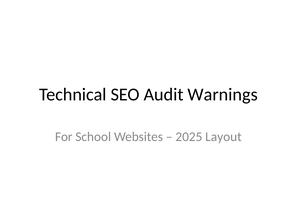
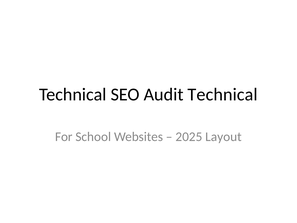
Audit Warnings: Warnings -> Technical
